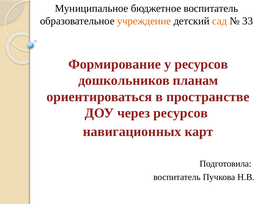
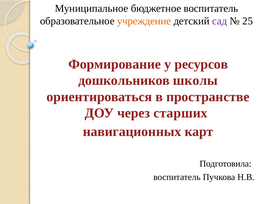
сад colour: orange -> purple
33: 33 -> 25
планам: планам -> школы
через ресурсов: ресурсов -> старших
